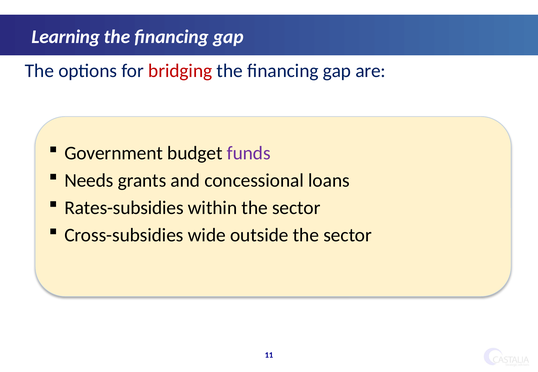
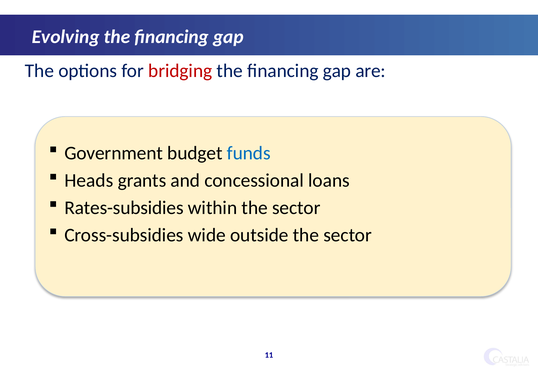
Learning: Learning -> Evolving
funds colour: purple -> blue
Needs: Needs -> Heads
